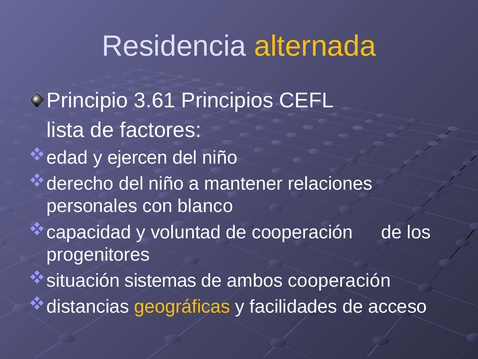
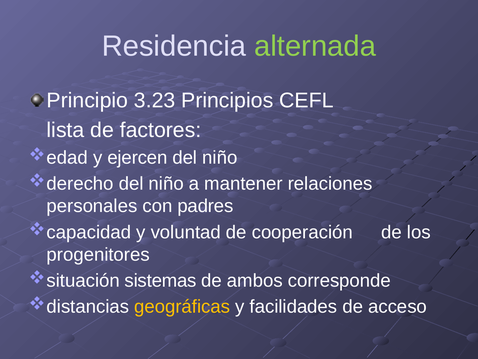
alternada colour: yellow -> light green
3.61: 3.61 -> 3.23
blanco: blanco -> padres
ambos cooperación: cooperación -> corresponde
